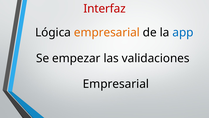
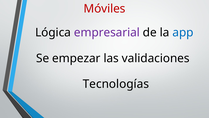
Interfaz: Interfaz -> Móviles
empresarial at (107, 32) colour: orange -> purple
Empresarial at (116, 84): Empresarial -> Tecnologías
